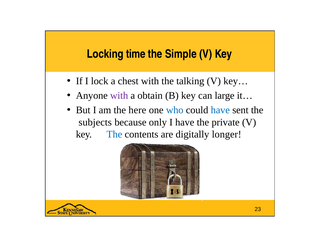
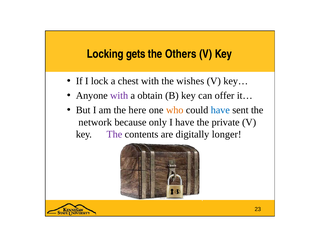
time: time -> gets
Simple: Simple -> Others
talking: talking -> wishes
large: large -> offer
who colour: blue -> orange
subjects: subjects -> network
The at (114, 135) colour: blue -> purple
